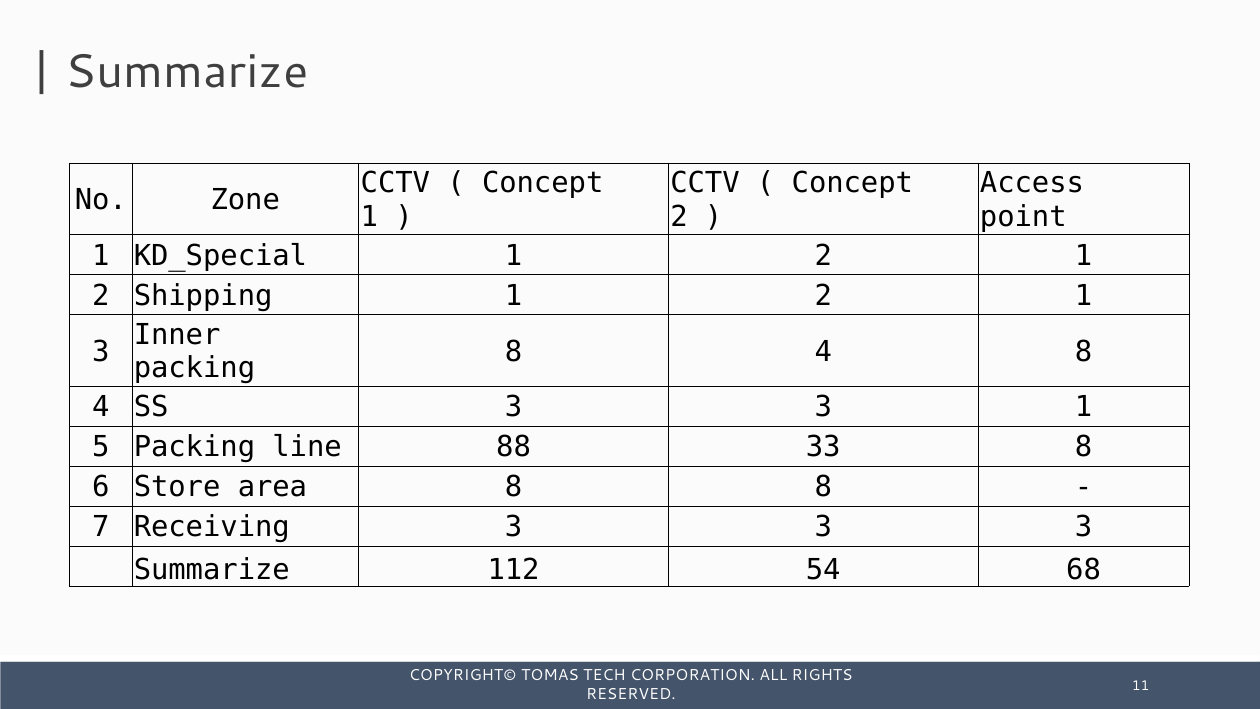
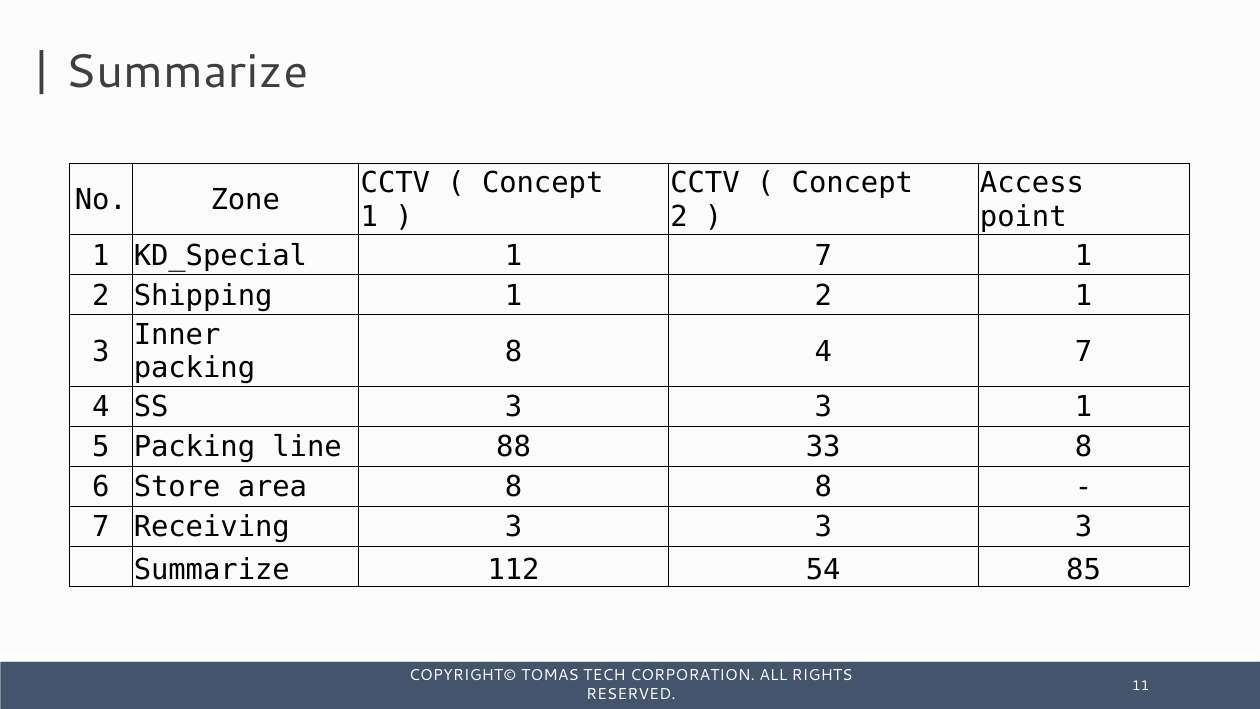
2 at (823, 256): 2 -> 7
4 8: 8 -> 7
68: 68 -> 85
